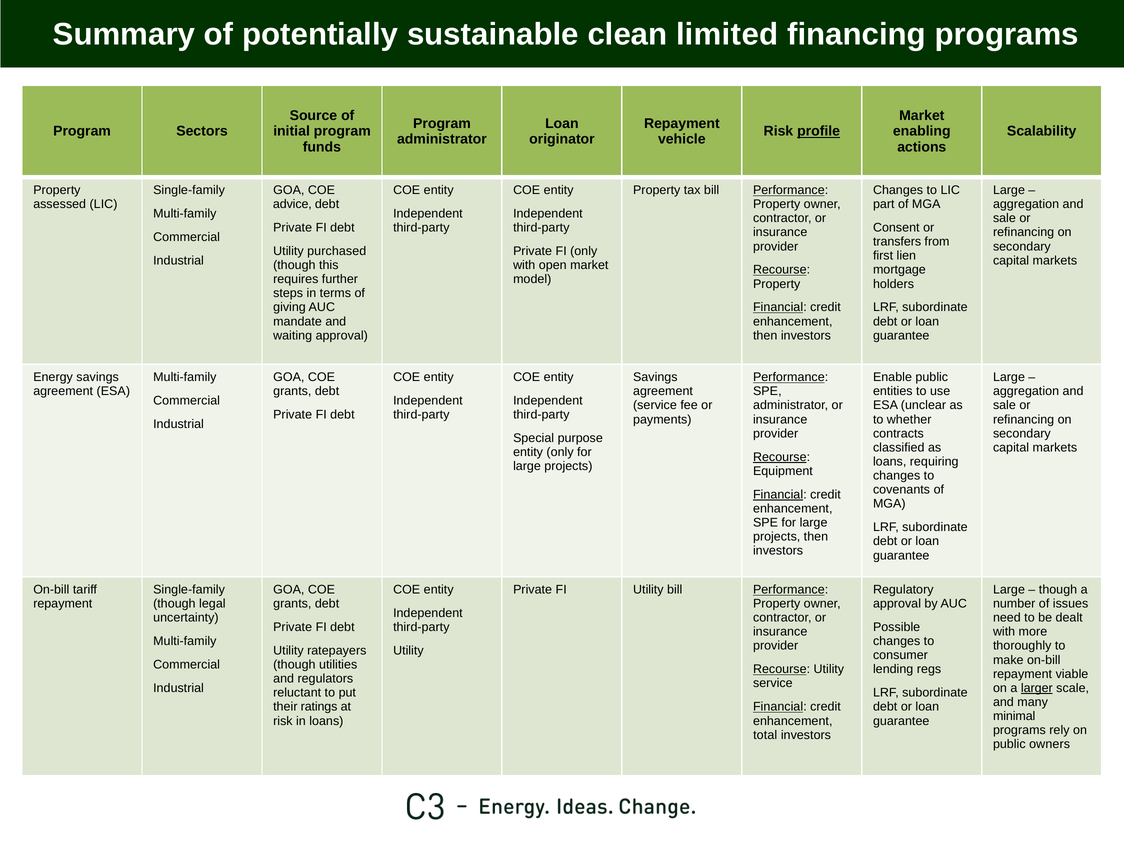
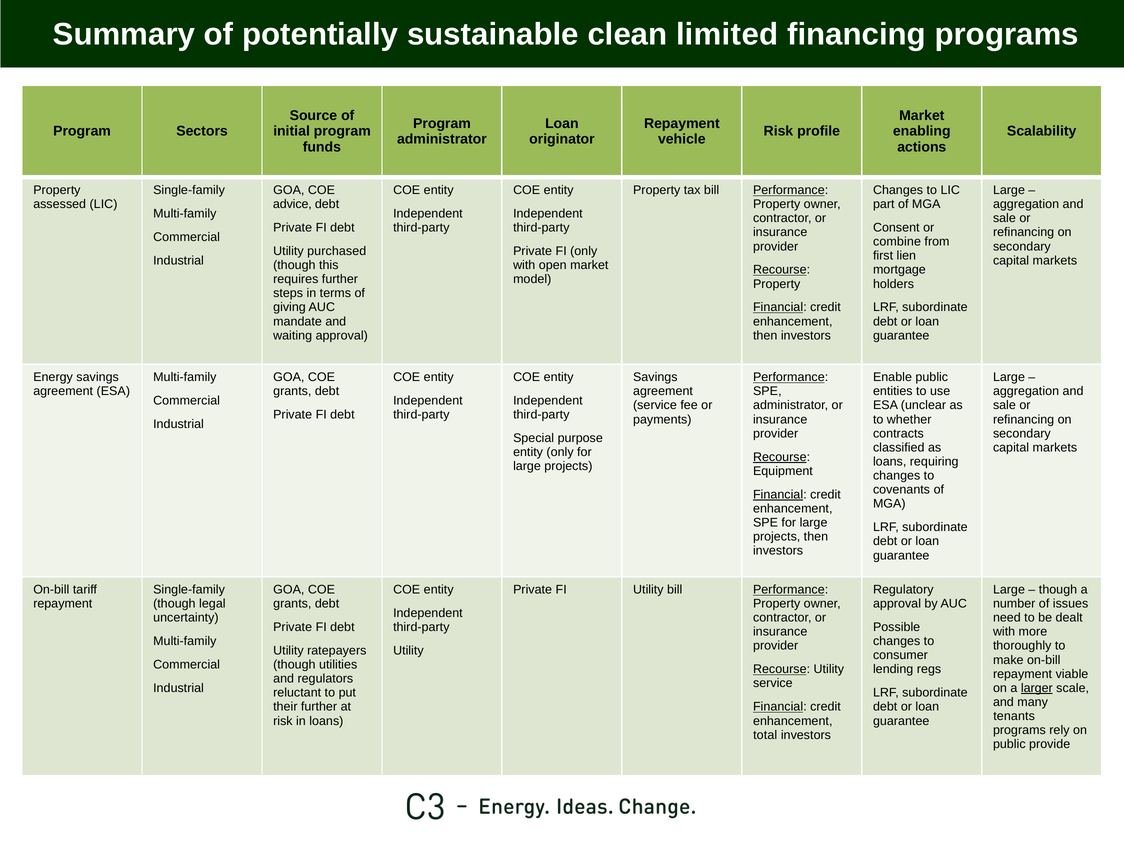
profile underline: present -> none
transfers: transfers -> combine
their ratings: ratings -> further
minimal: minimal -> tenants
owners: owners -> provide
